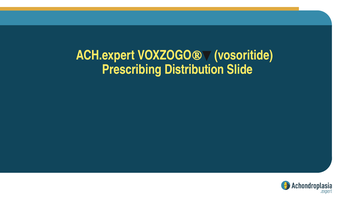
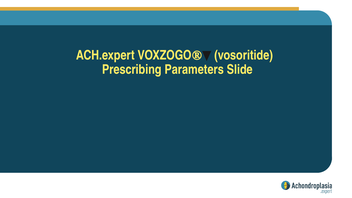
Distribution: Distribution -> Parameters
